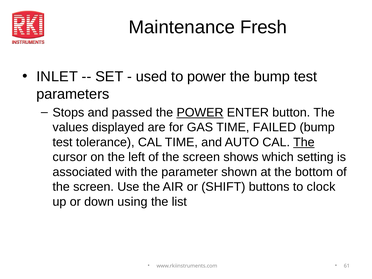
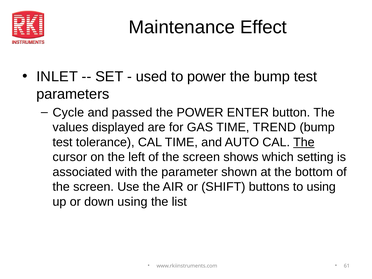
Fresh: Fresh -> Effect
Stops: Stops -> Cycle
POWER at (200, 112) underline: present -> none
FAILED: FAILED -> TREND
to clock: clock -> using
